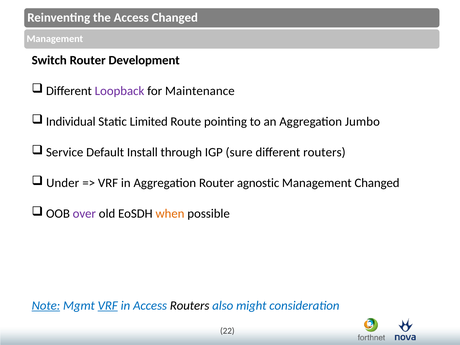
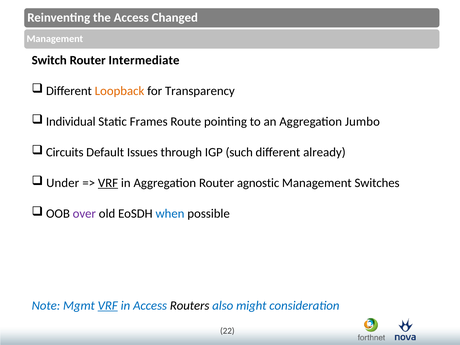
Development: Development -> Intermediate
Loopback colour: purple -> orange
Maintenance: Maintenance -> Transparency
Limited: Limited -> Frames
Service: Service -> Circuits
Install: Install -> Issues
sure: sure -> such
different routers: routers -> already
VRF at (108, 183) underline: none -> present
Management Changed: Changed -> Switches
when colour: orange -> blue
Note underline: present -> none
